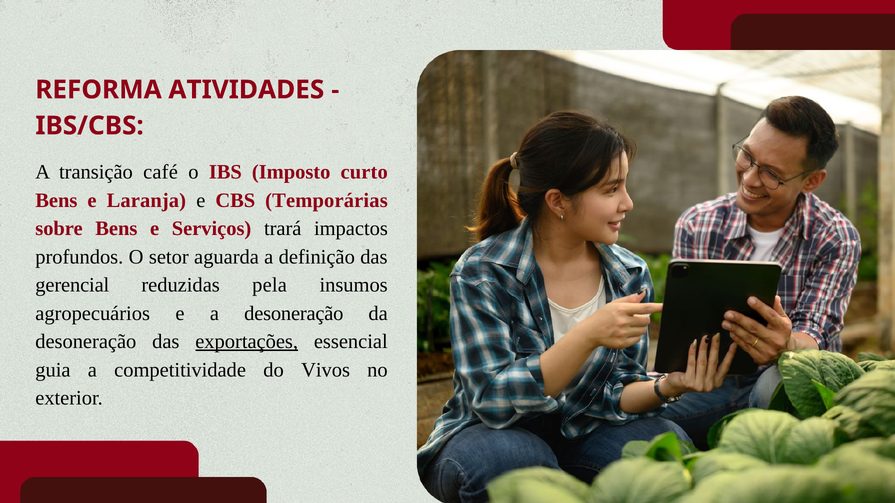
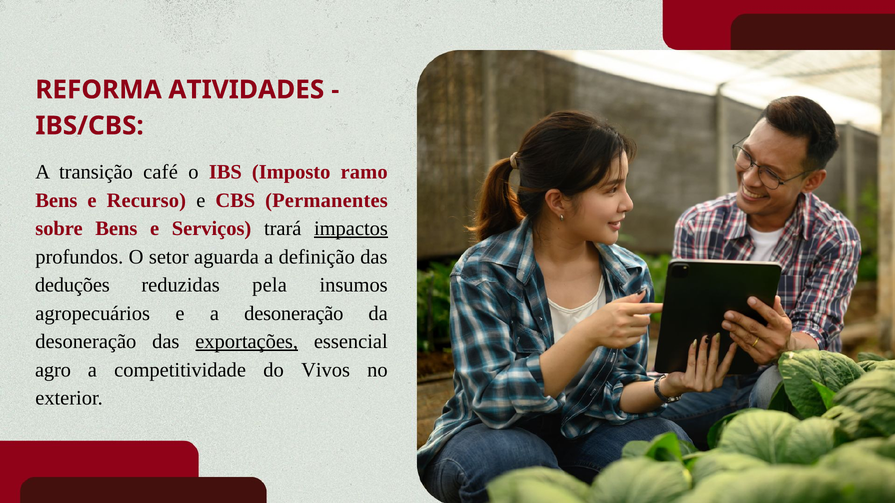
curto: curto -> ramo
Laranja: Laranja -> Recurso
Temporárias: Temporárias -> Permanentes
impactos underline: none -> present
gerencial: gerencial -> deduções
guia: guia -> agro
